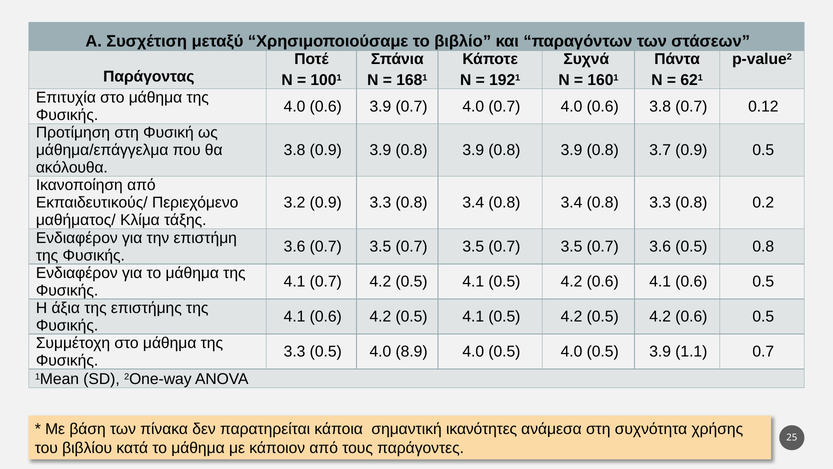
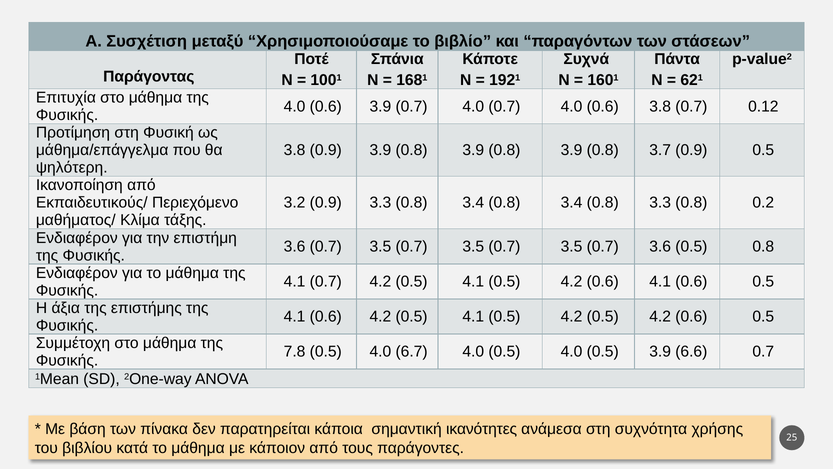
ακόλουθα: ακόλουθα -> ψηλότερη
3.3 at (295, 351): 3.3 -> 7.8
8.9: 8.9 -> 6.7
1.1: 1.1 -> 6.6
